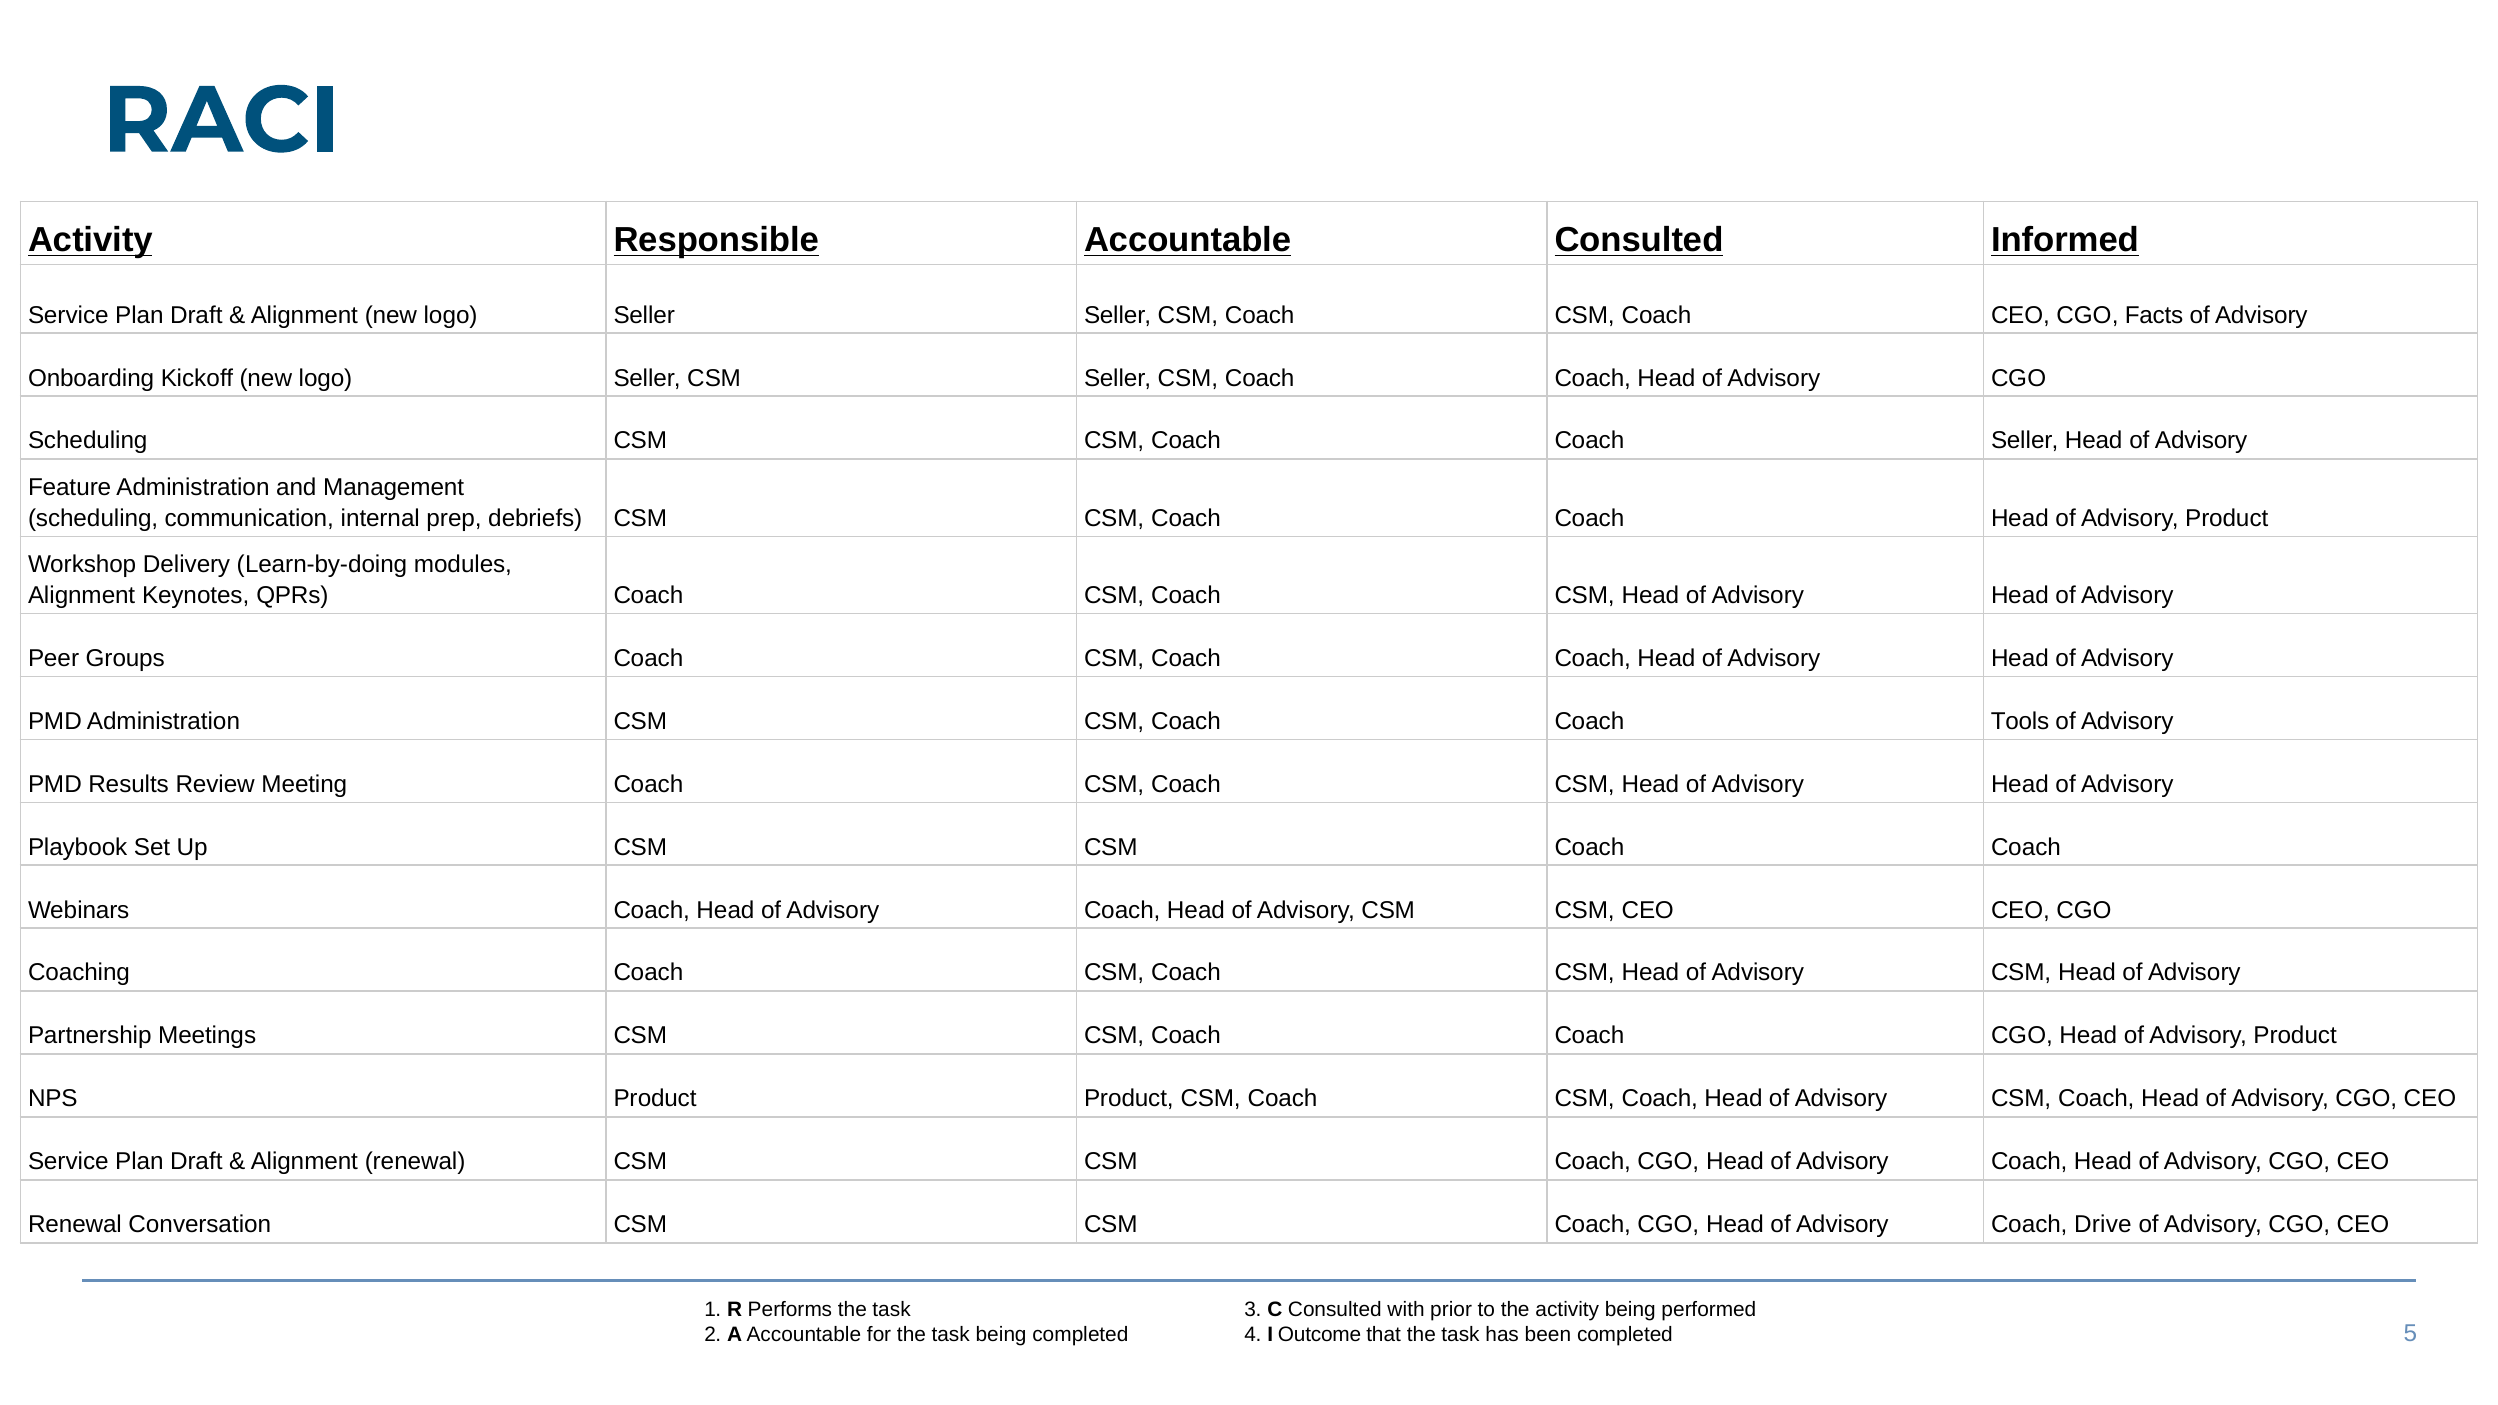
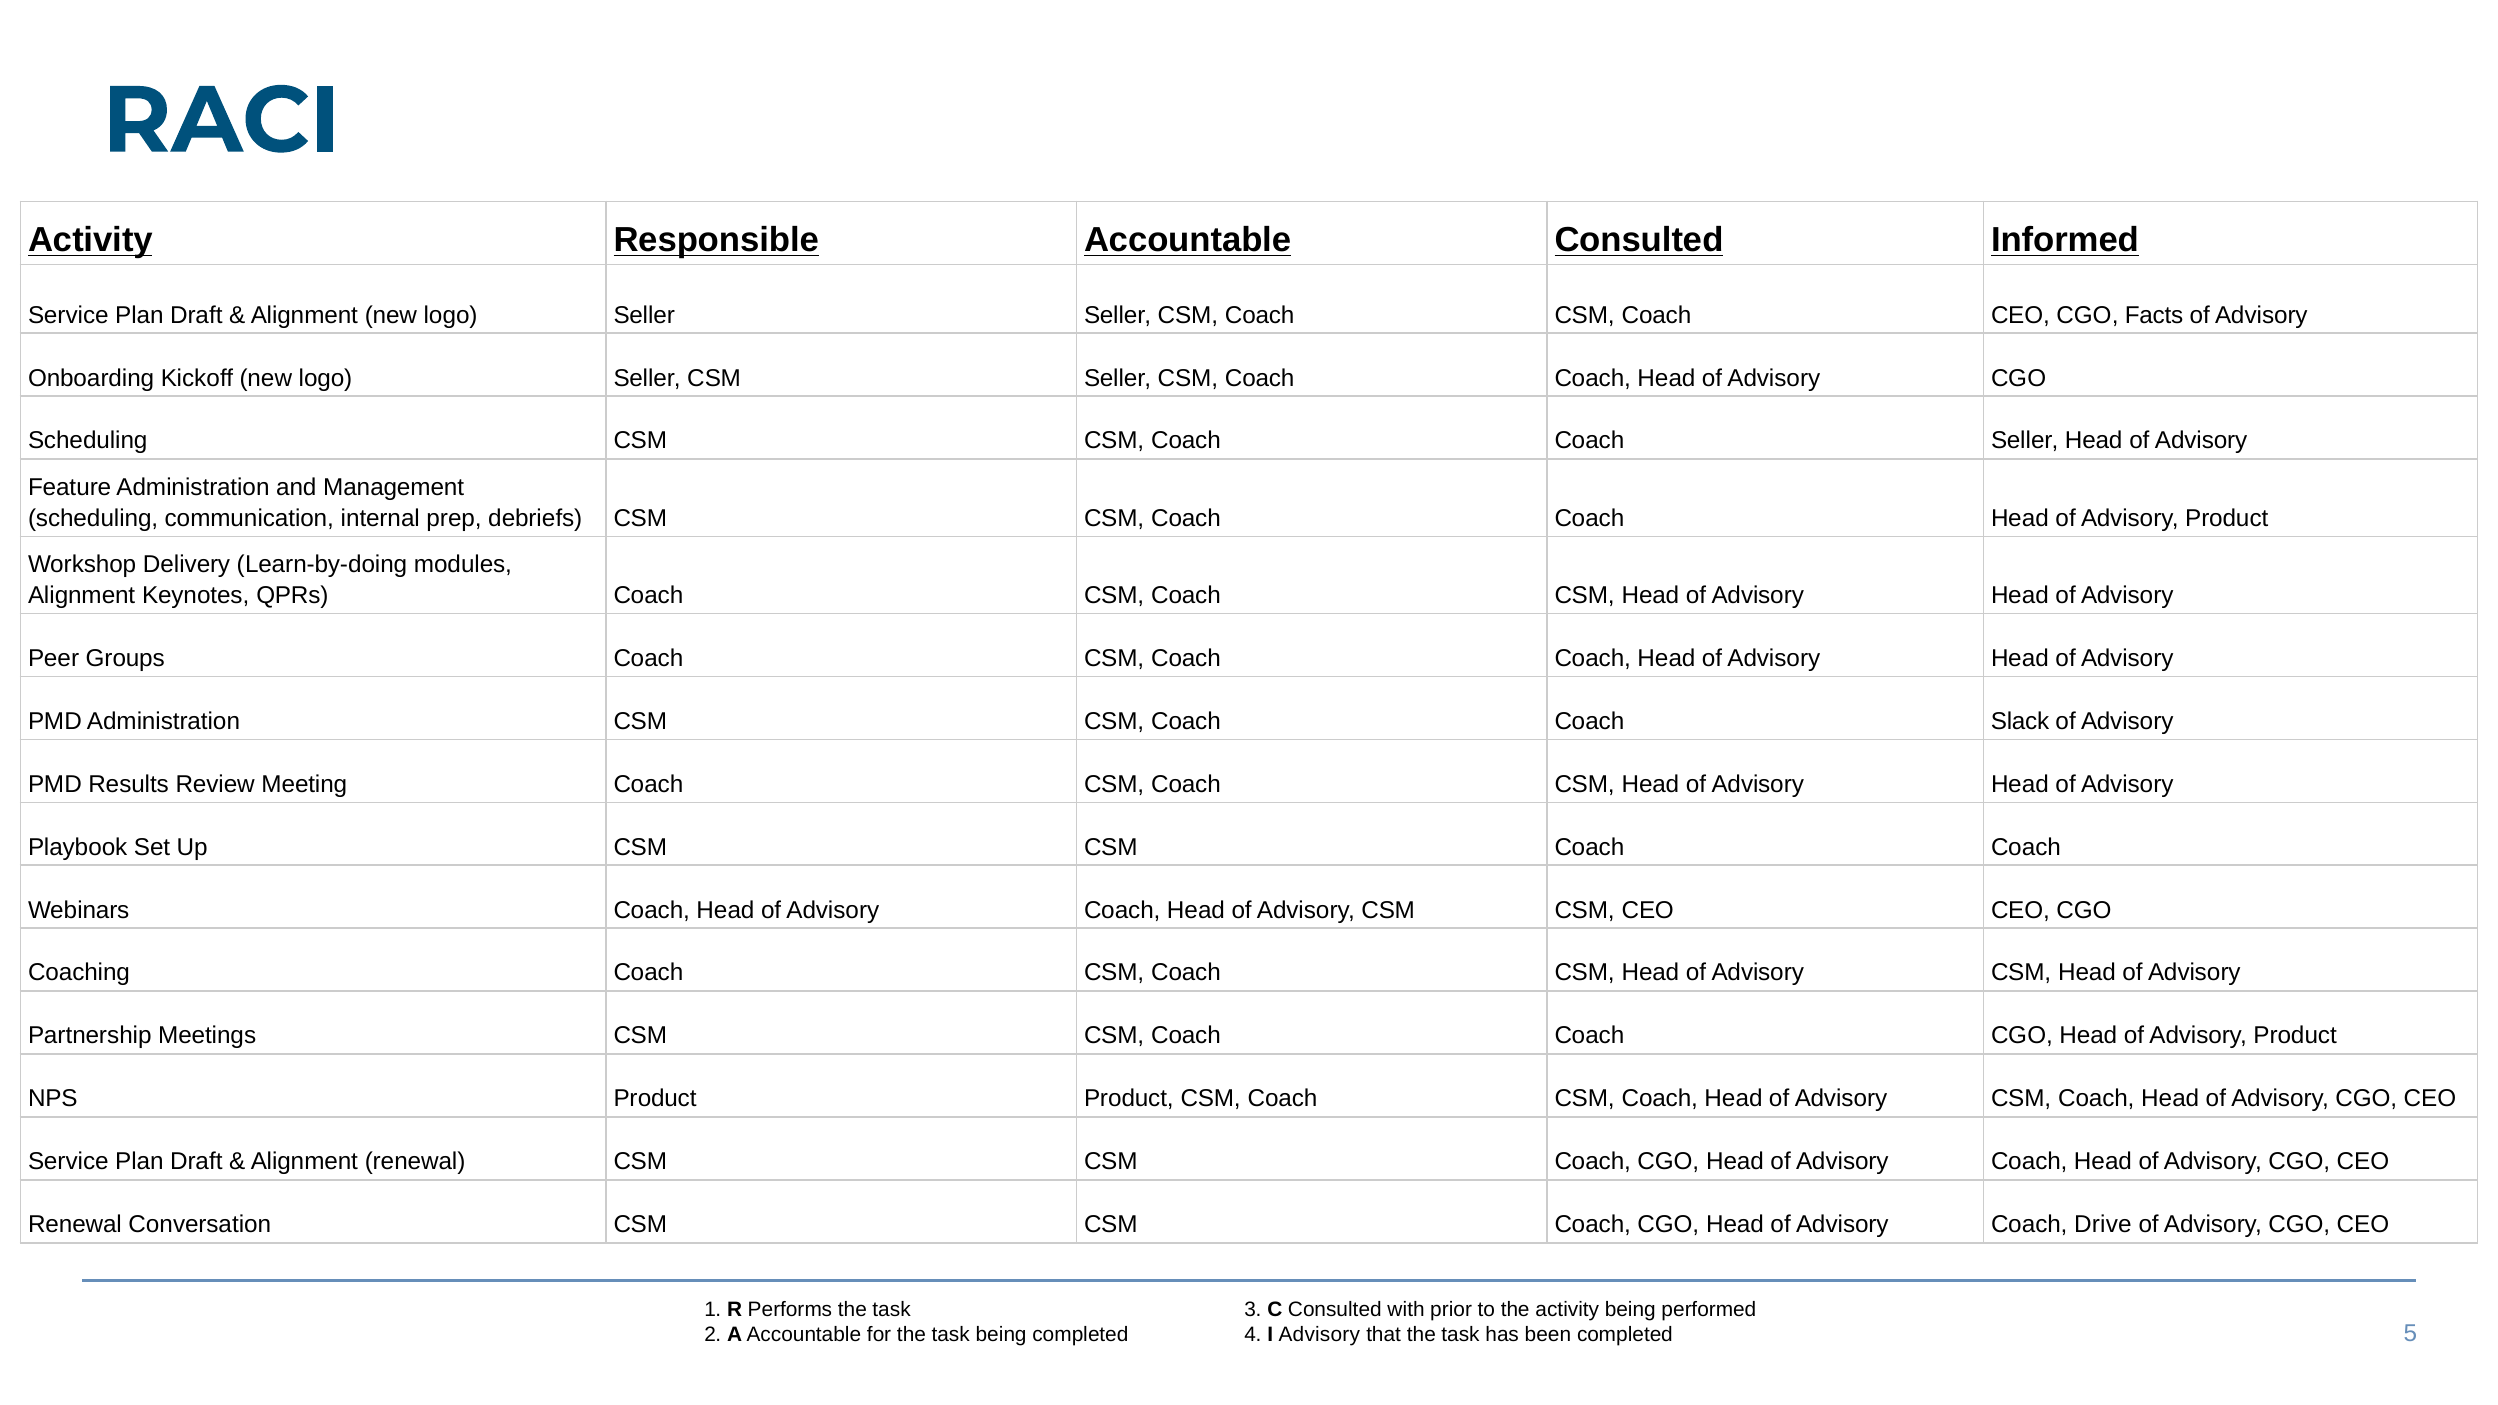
Tools: Tools -> Slack
I Outcome: Outcome -> Advisory
